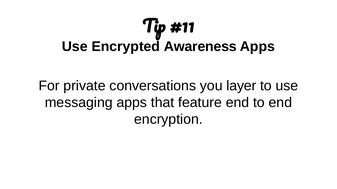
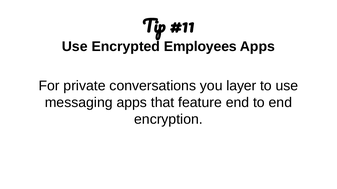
Awareness: Awareness -> Employees
